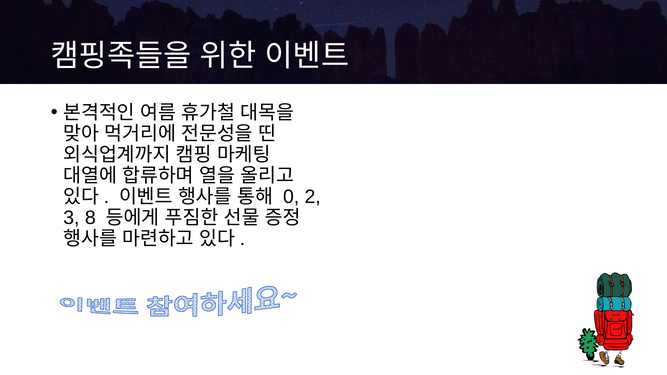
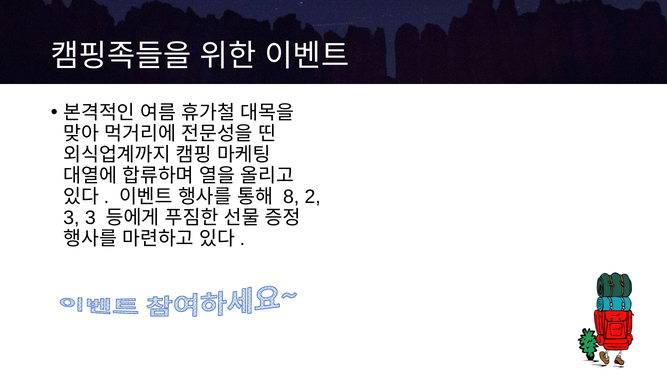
0: 0 -> 8
3 8: 8 -> 3
